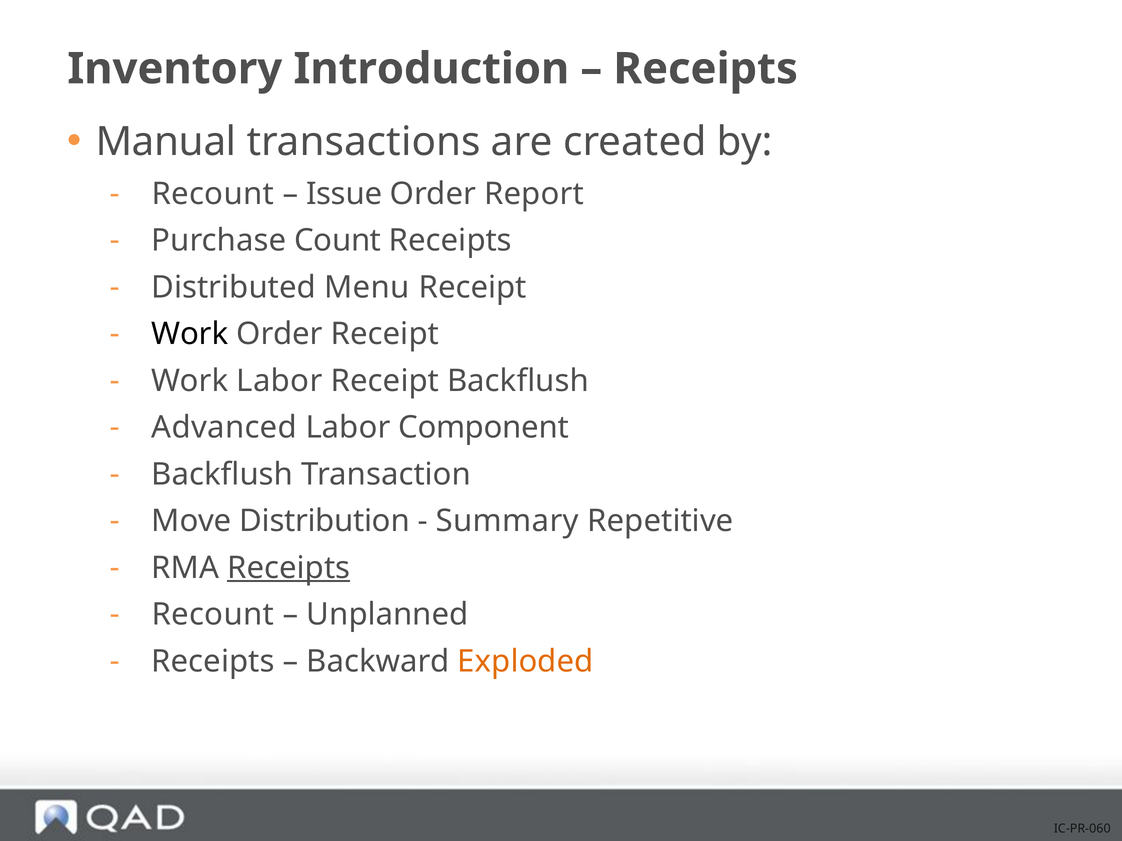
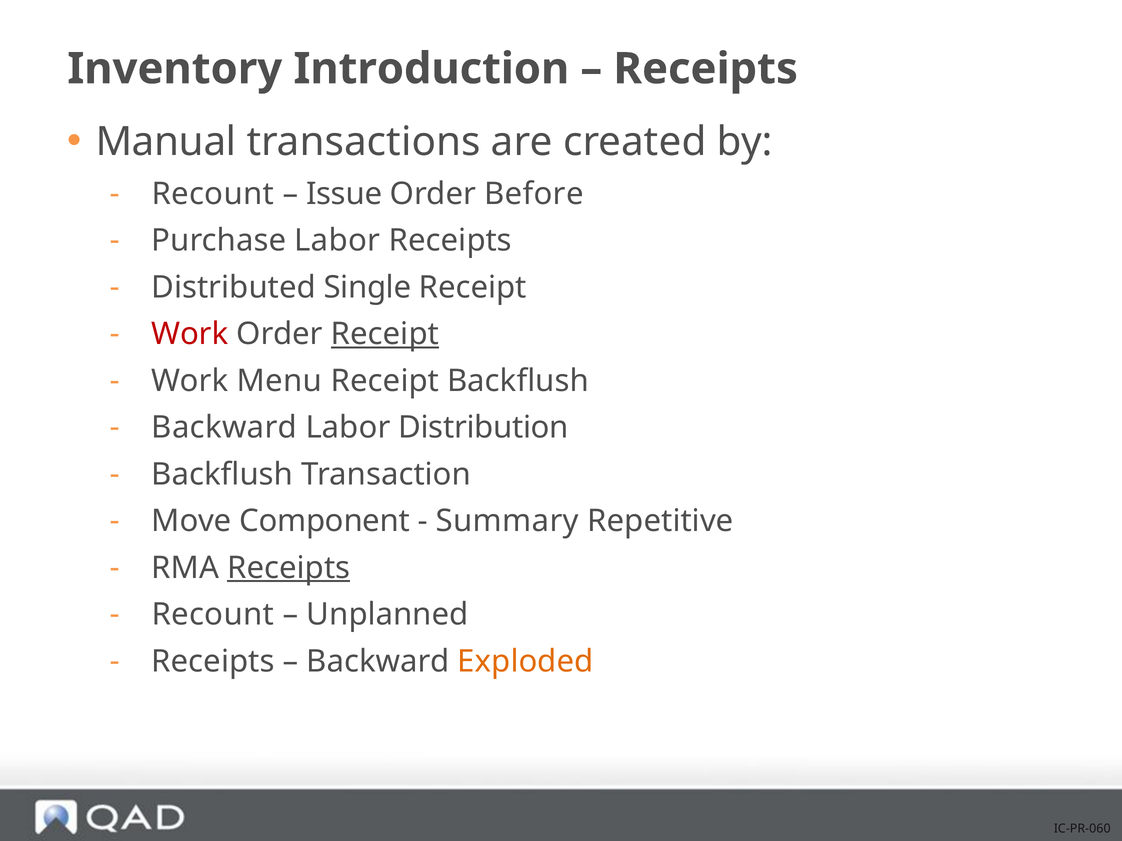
Report: Report -> Before
Purchase Count: Count -> Labor
Menu: Menu -> Single
Work at (190, 334) colour: black -> red
Receipt at (385, 334) underline: none -> present
Work Labor: Labor -> Menu
Advanced at (224, 428): Advanced -> Backward
Component: Component -> Distribution
Distribution: Distribution -> Component
